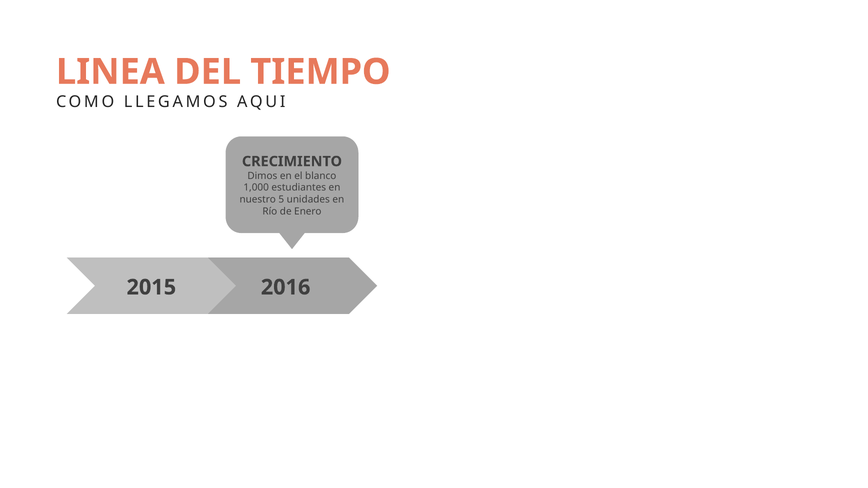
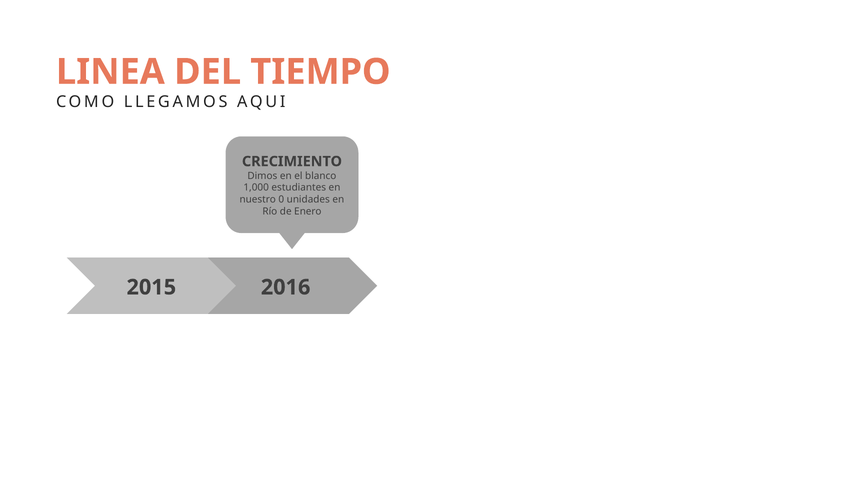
5: 5 -> 0
